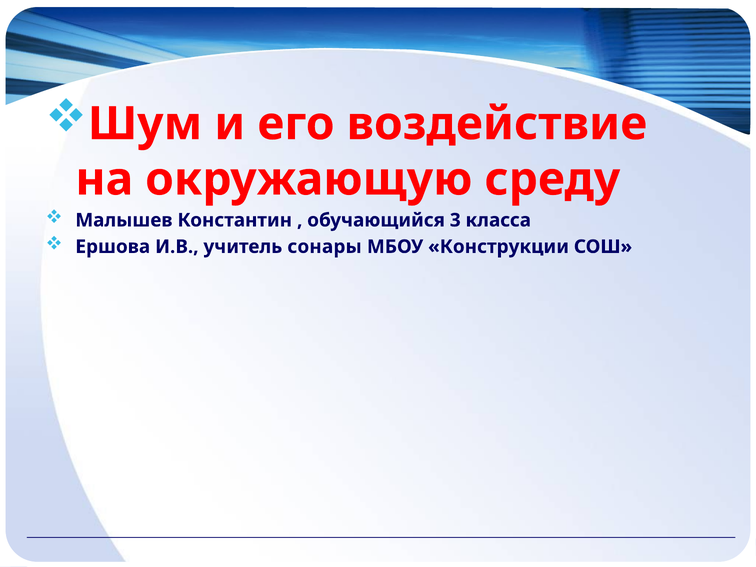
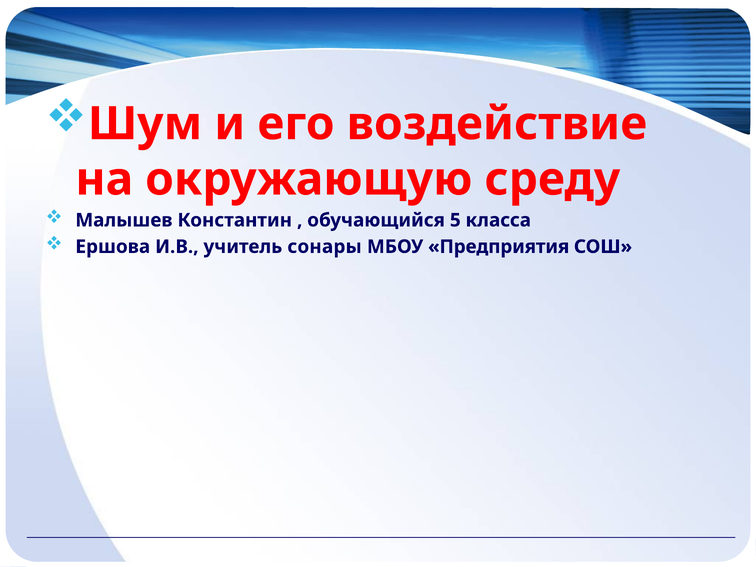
3: 3 -> 5
Конструкции: Конструкции -> Предприятия
